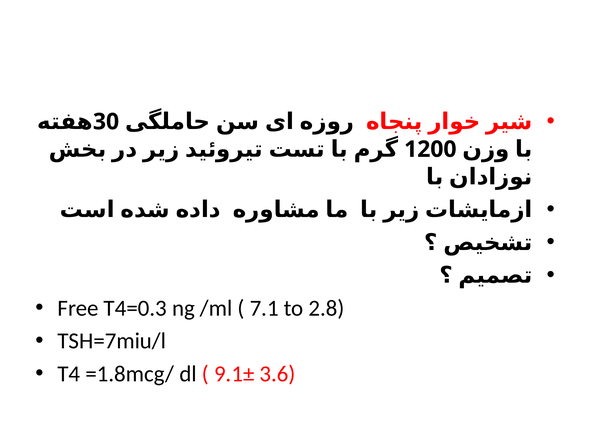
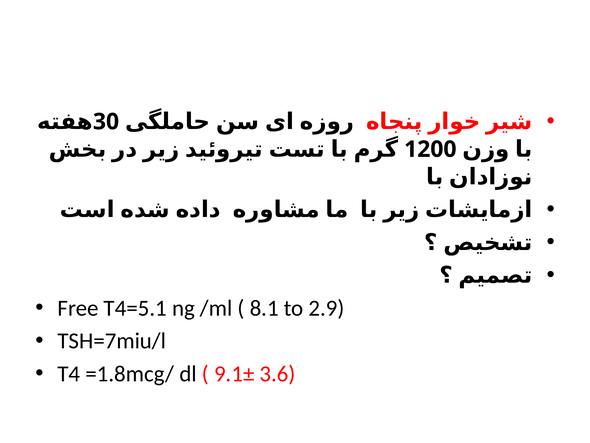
T4=0.3: T4=0.3 -> T4=5.1
7.1: 7.1 -> 8.1
2.8: 2.8 -> 2.9
